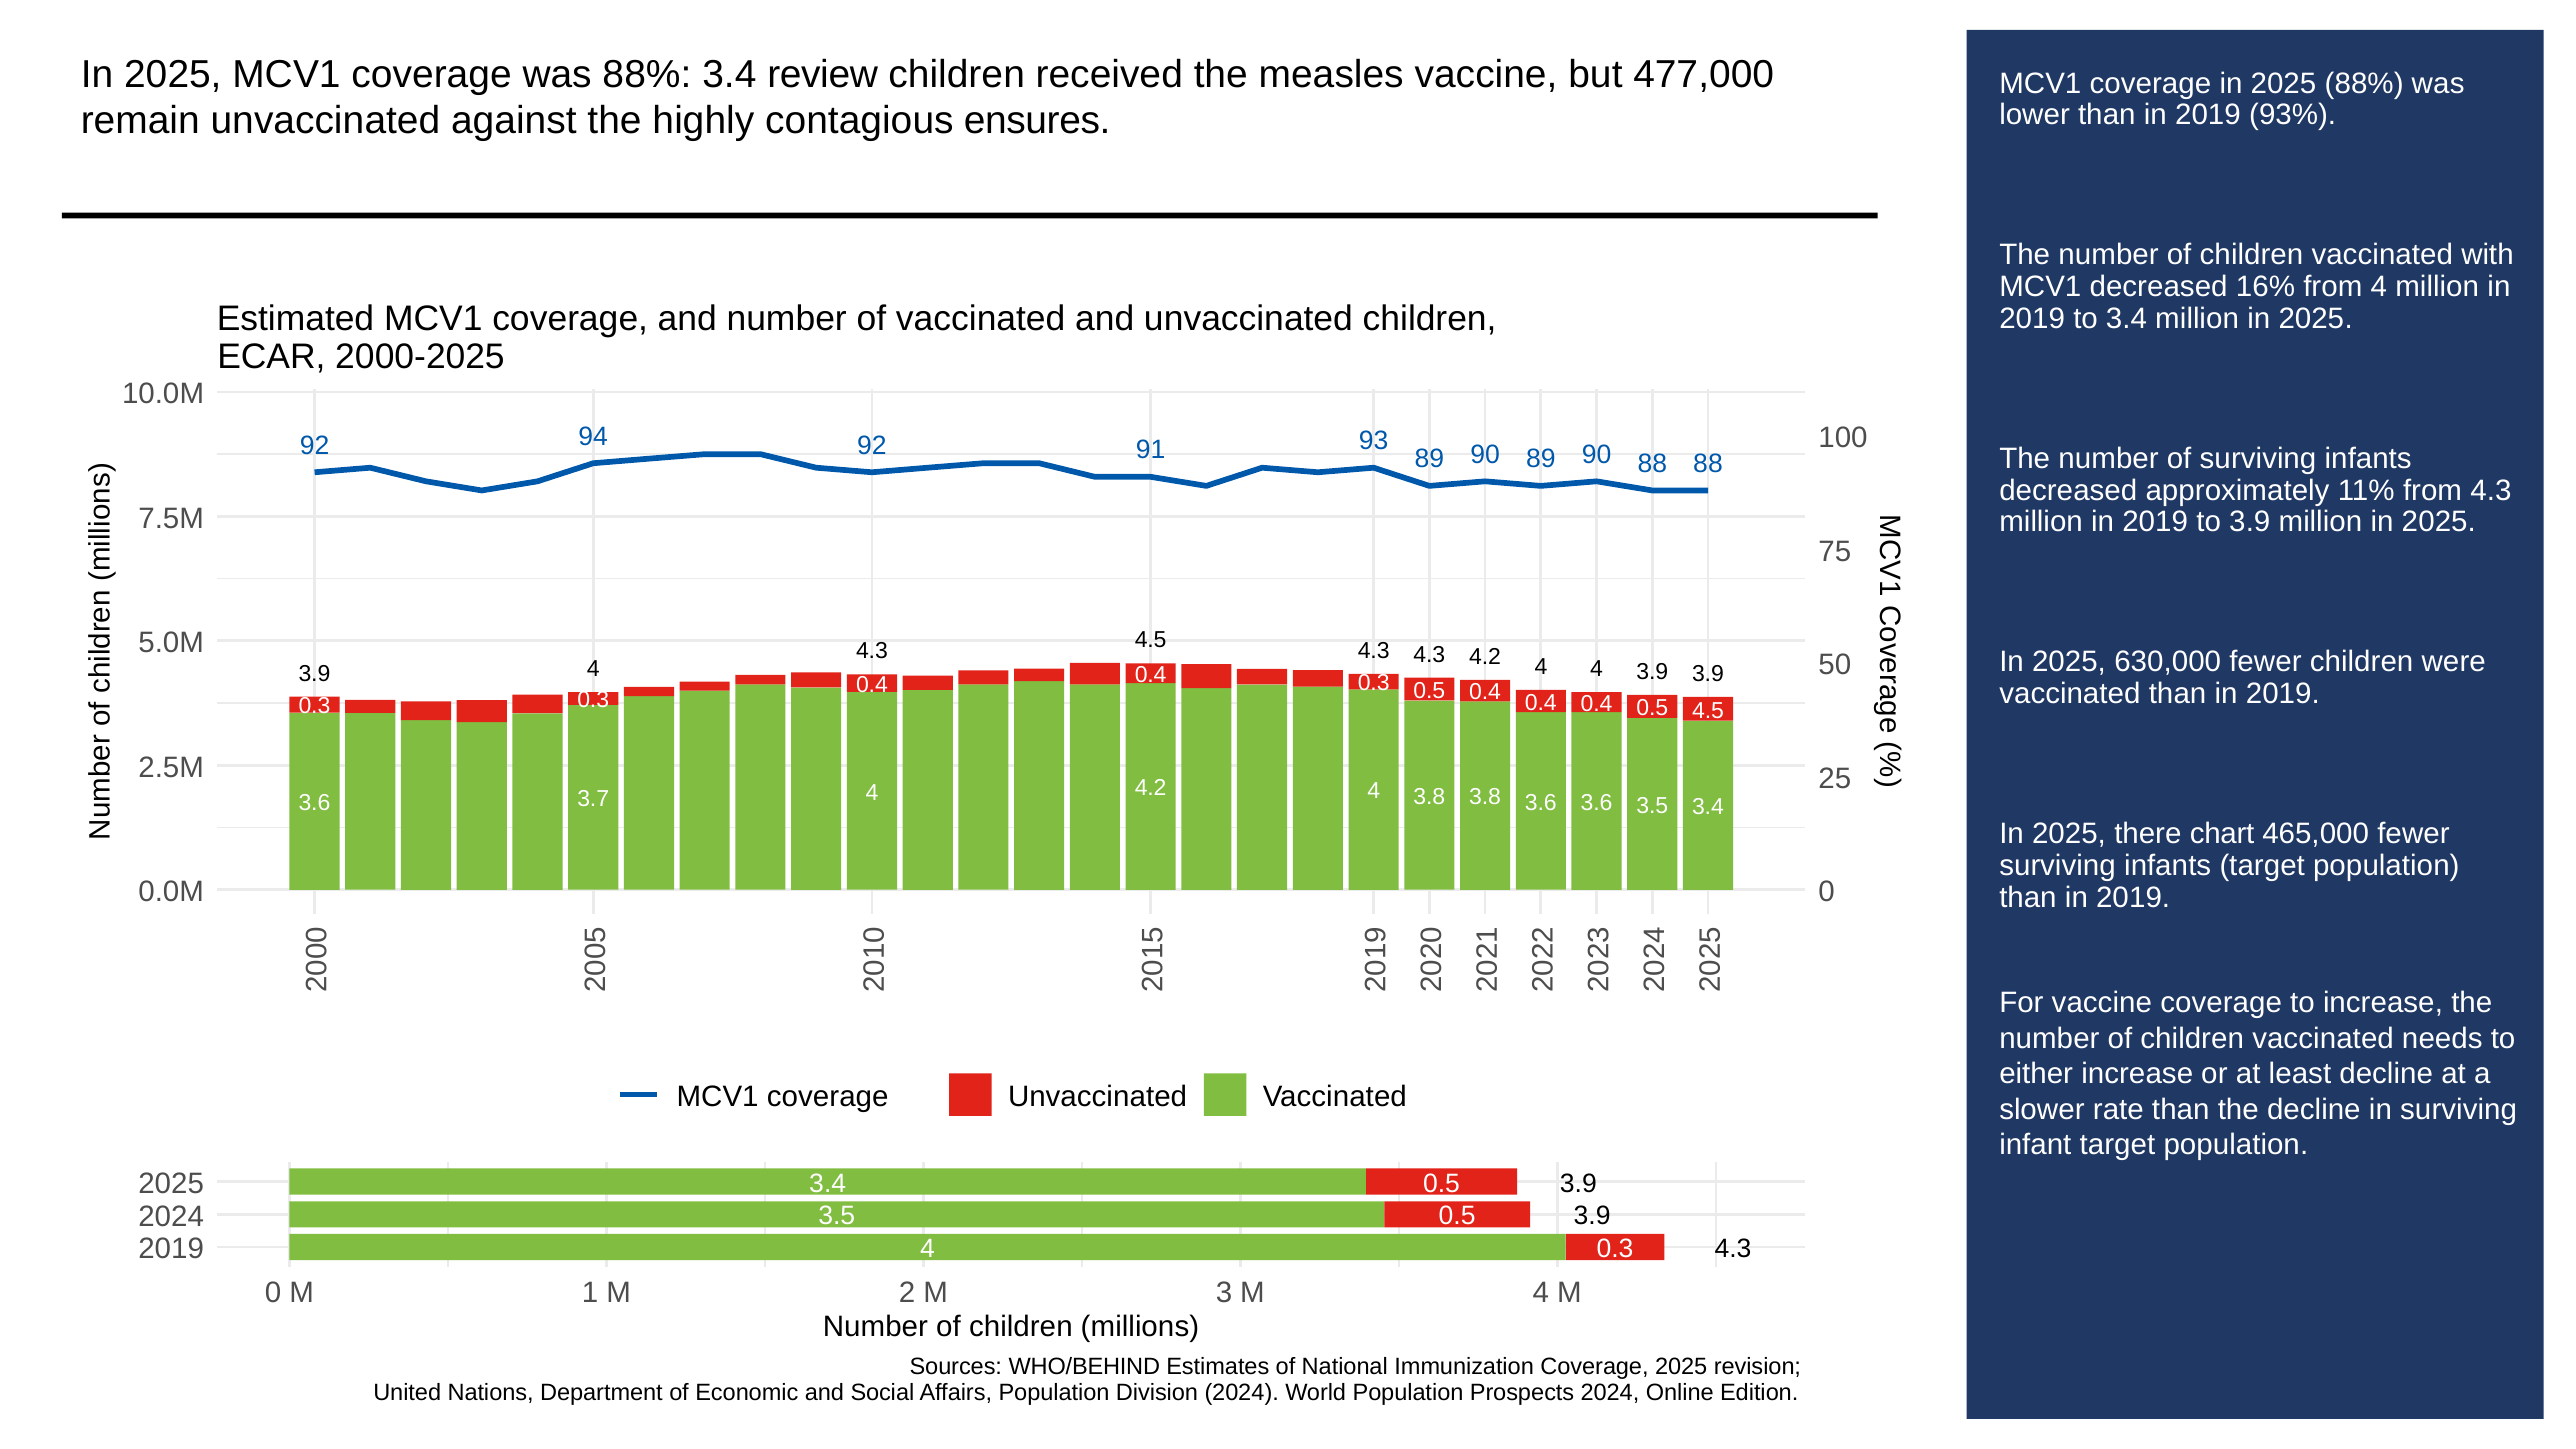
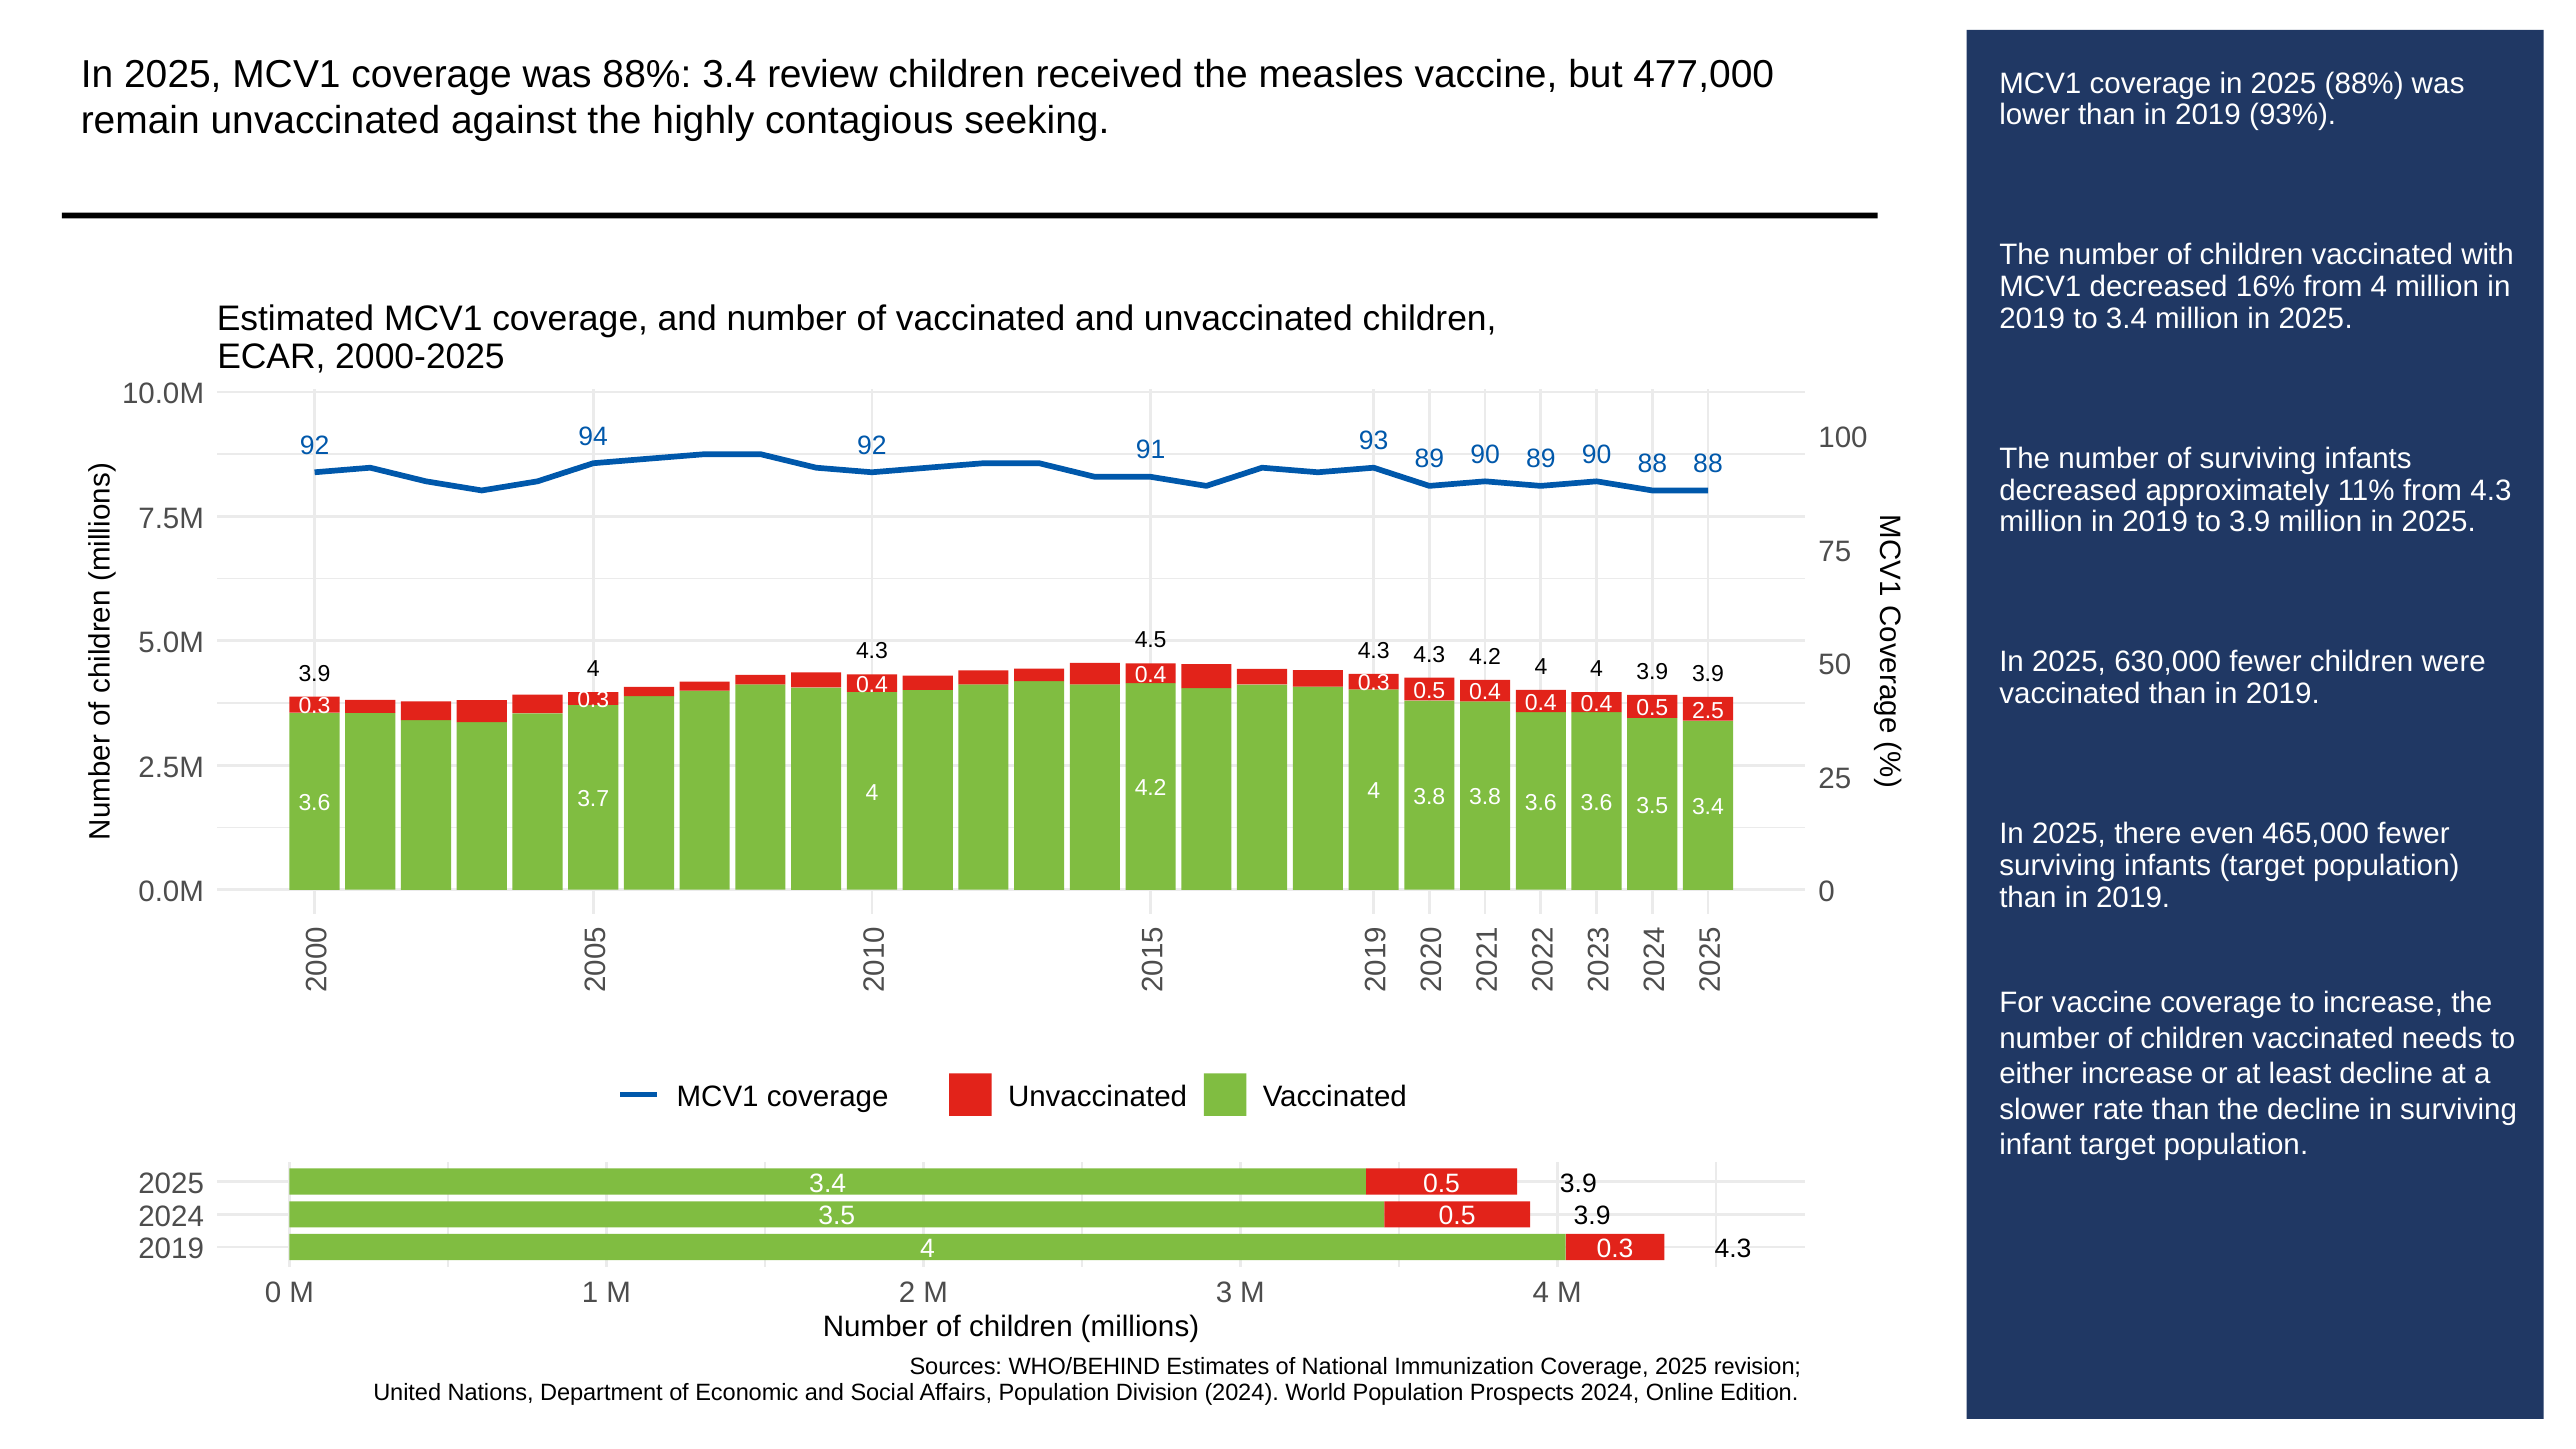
ensures: ensures -> seeking
4.5 at (1708, 710): 4.5 -> 2.5
chart: chart -> even
